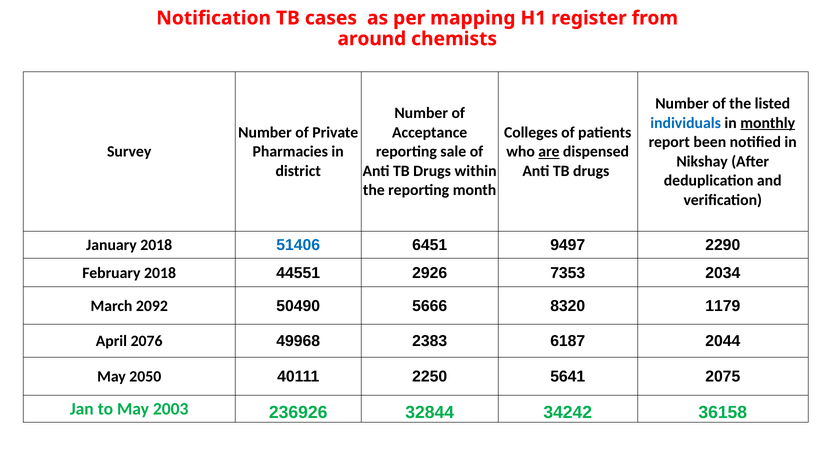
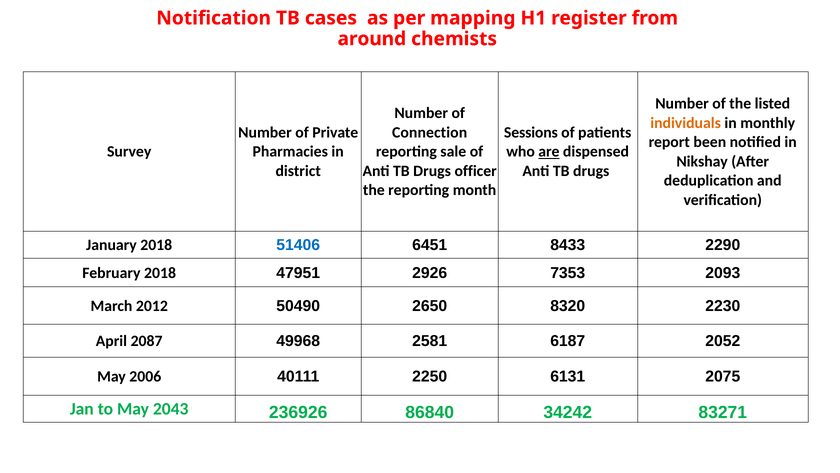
individuals colour: blue -> orange
monthly underline: present -> none
Acceptance: Acceptance -> Connection
Colleges: Colleges -> Sessions
within: within -> officer
9497: 9497 -> 8433
44551: 44551 -> 47951
2034: 2034 -> 2093
2092: 2092 -> 2012
5666: 5666 -> 2650
1179: 1179 -> 2230
2076: 2076 -> 2087
2383: 2383 -> 2581
2044: 2044 -> 2052
2050: 2050 -> 2006
5641: 5641 -> 6131
2003: 2003 -> 2043
32844: 32844 -> 86840
36158: 36158 -> 83271
